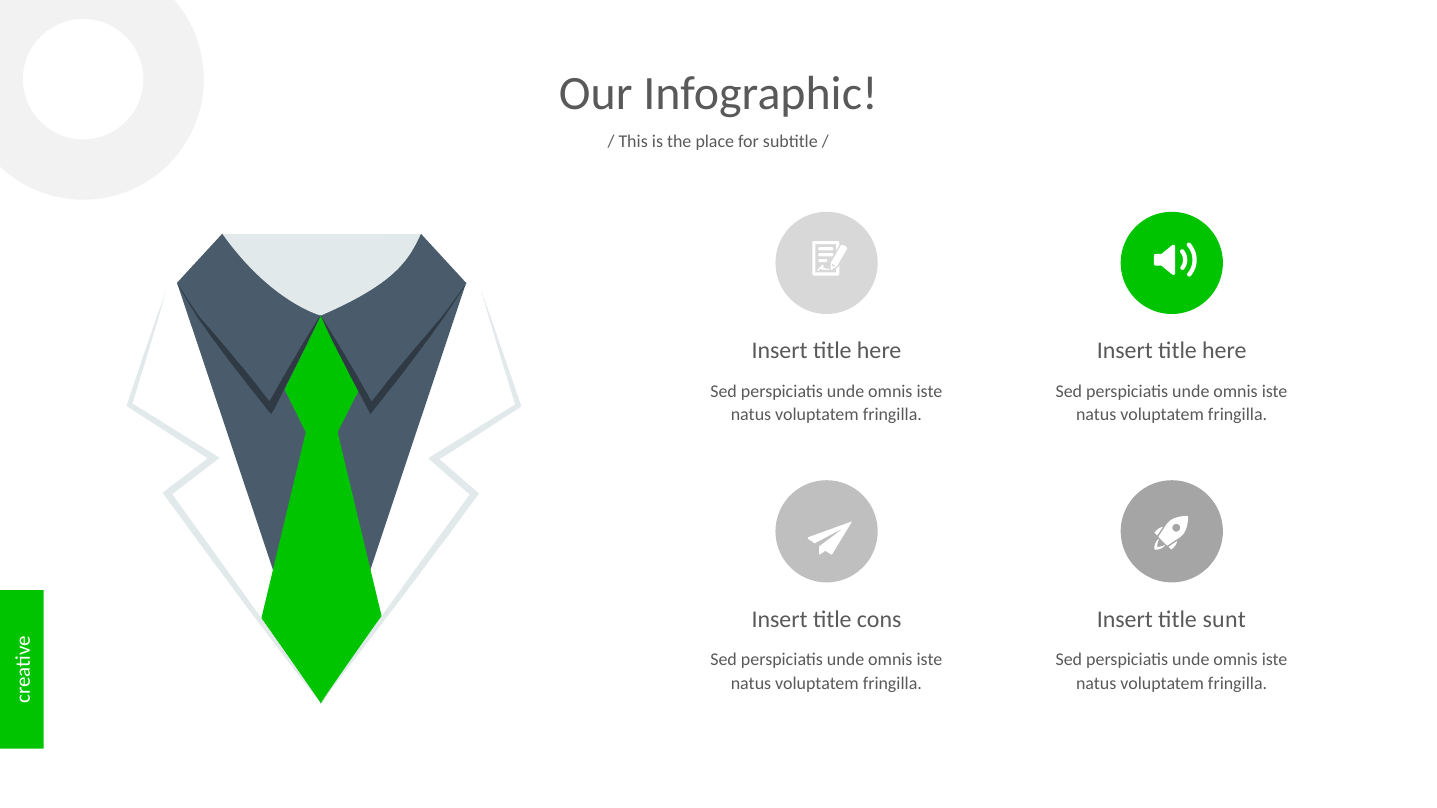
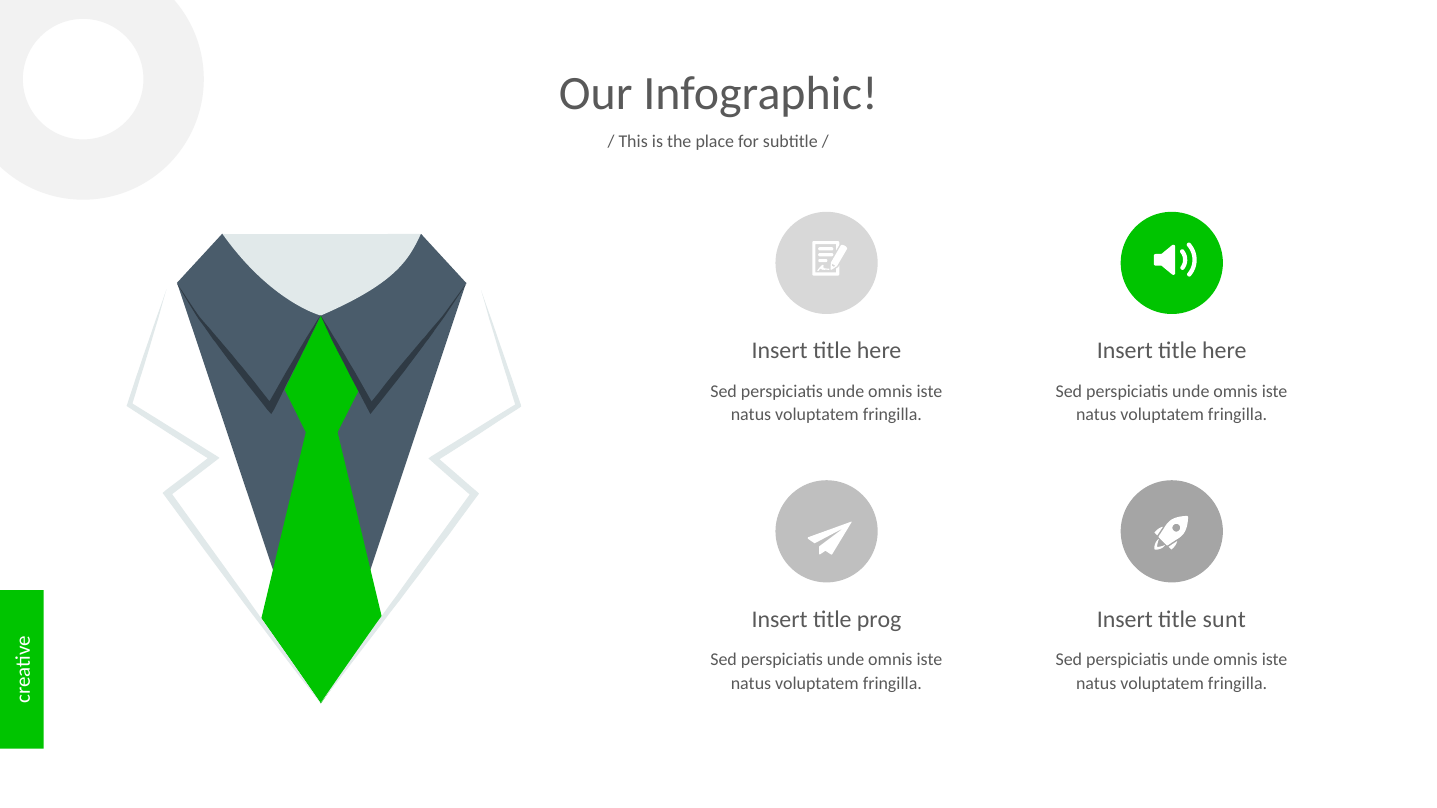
cons: cons -> prog
